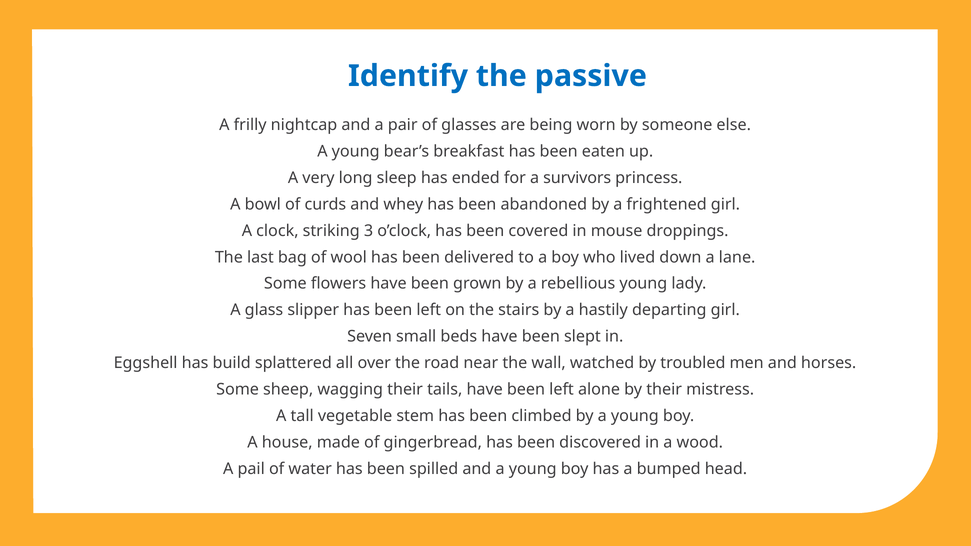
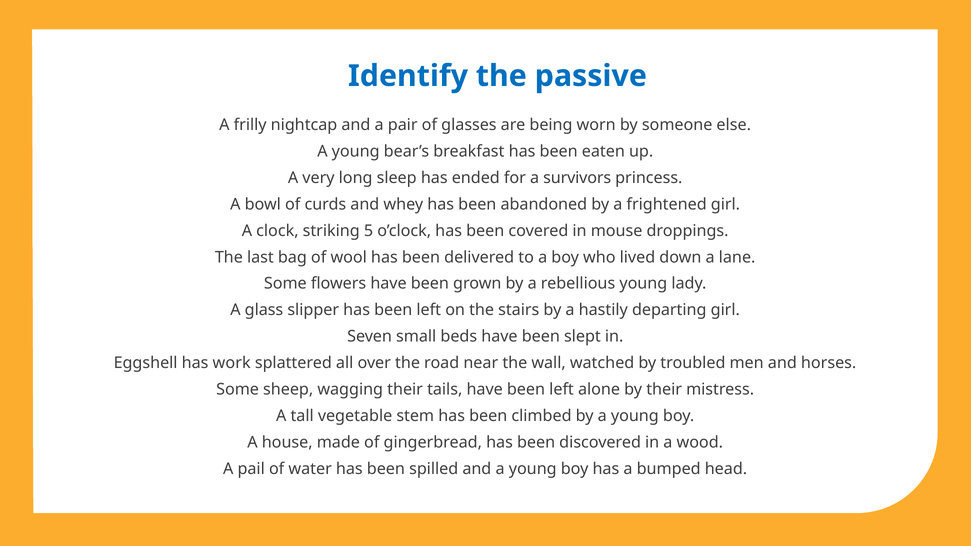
3: 3 -> 5
build: build -> work
